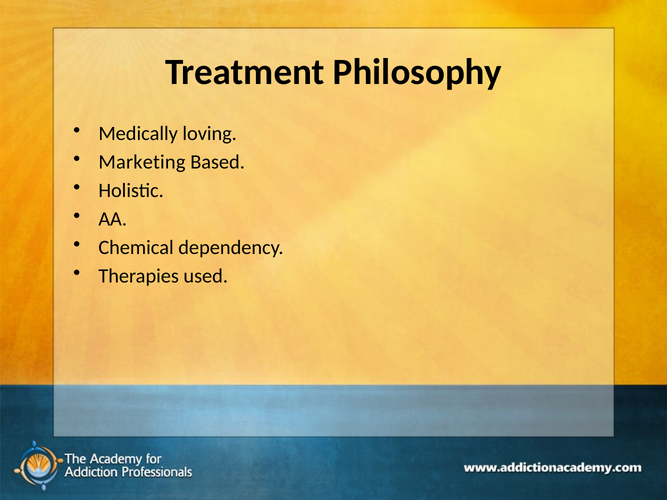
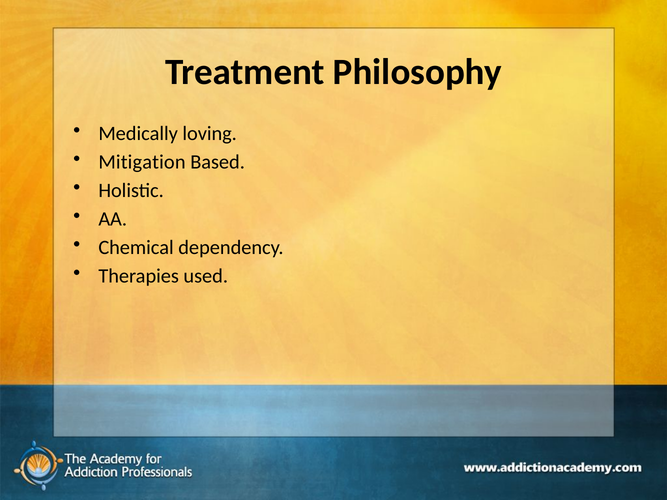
Marketing: Marketing -> Mitigation
